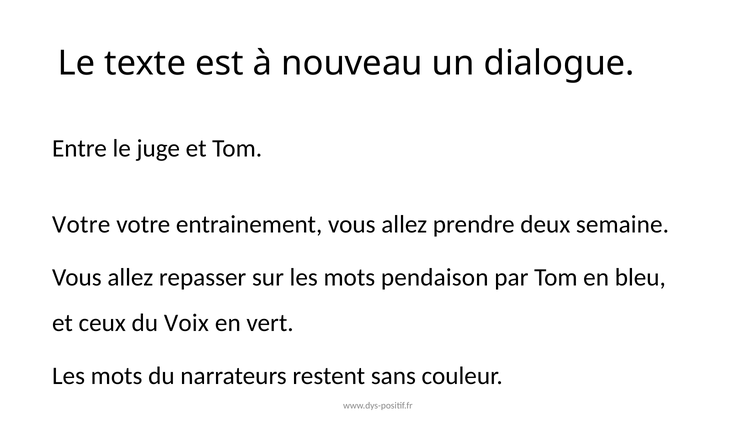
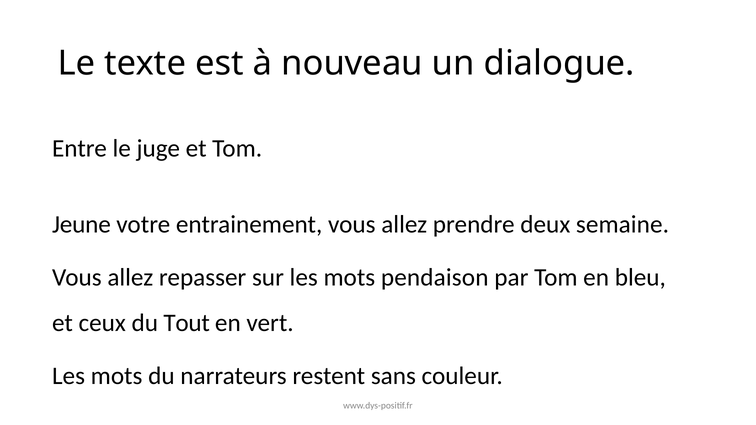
Votre at (81, 224): Votre -> Jeune
Voix: Voix -> Tout
